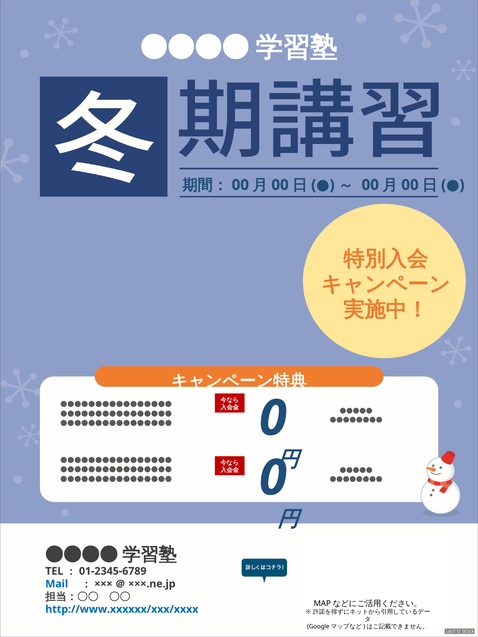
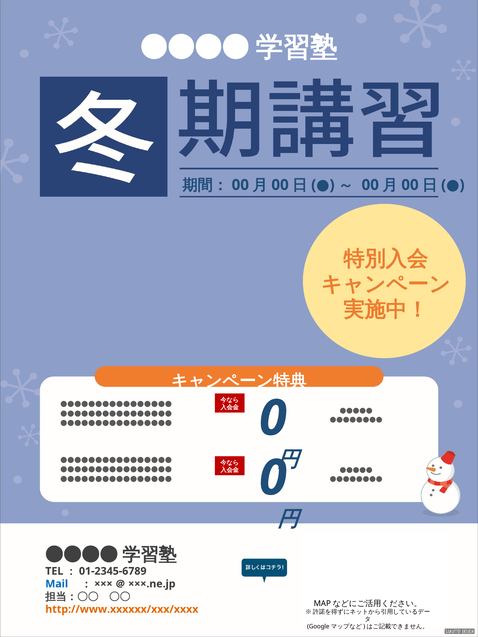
http://www.xxxxxx/xxx/xxxx colour: blue -> orange
